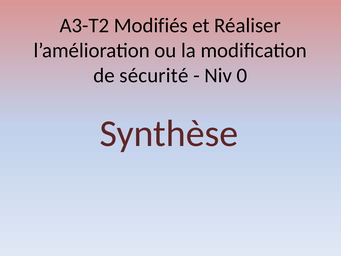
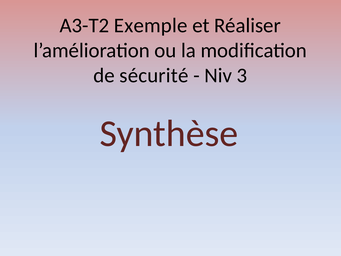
Modifiés: Modifiés -> Exemple
0: 0 -> 3
